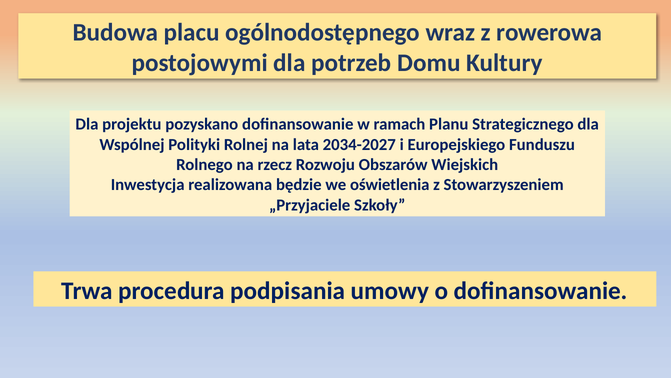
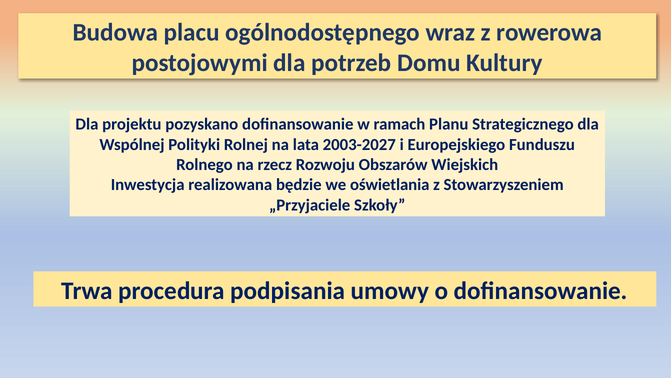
2034-2027: 2034-2027 -> 2003-2027
oświetlenia: oświetlenia -> oświetlania
